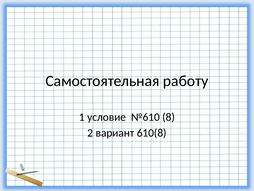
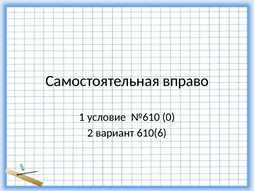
работу: работу -> вправо
8: 8 -> 0
610(8: 610(8 -> 610(6
